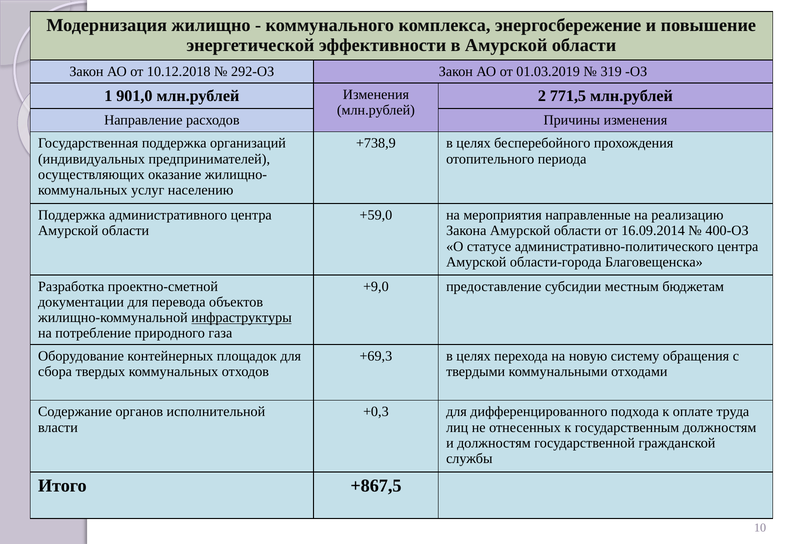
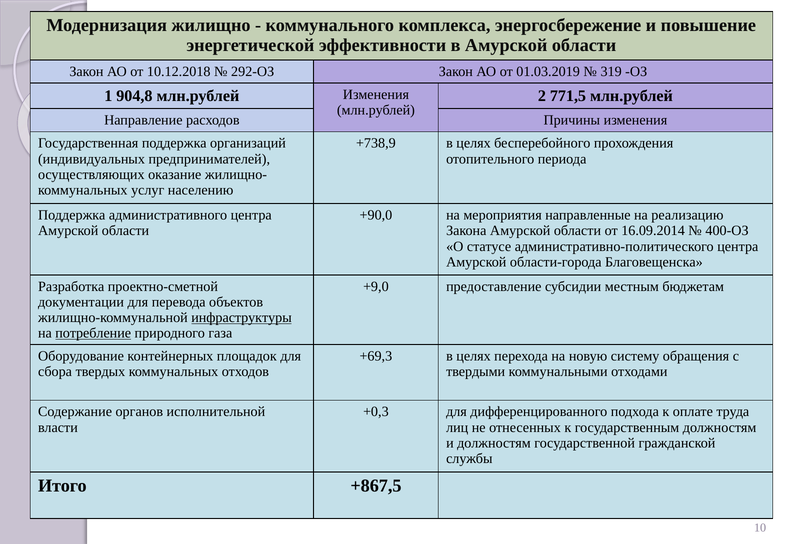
901,0: 901,0 -> 904,8
+59,0: +59,0 -> +90,0
потребление underline: none -> present
